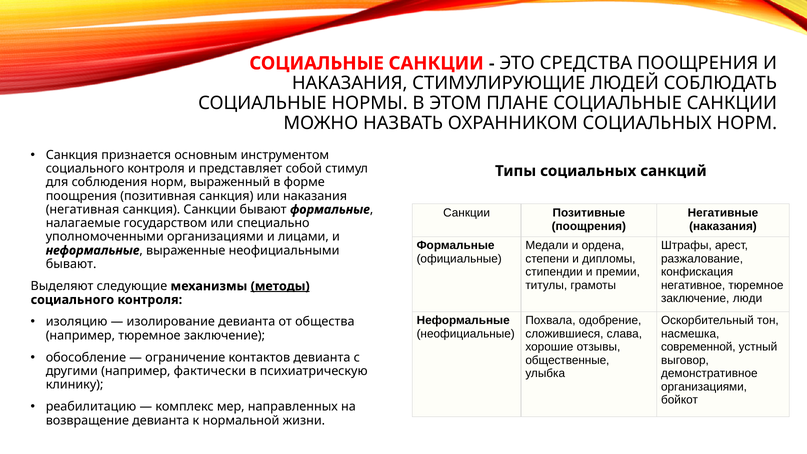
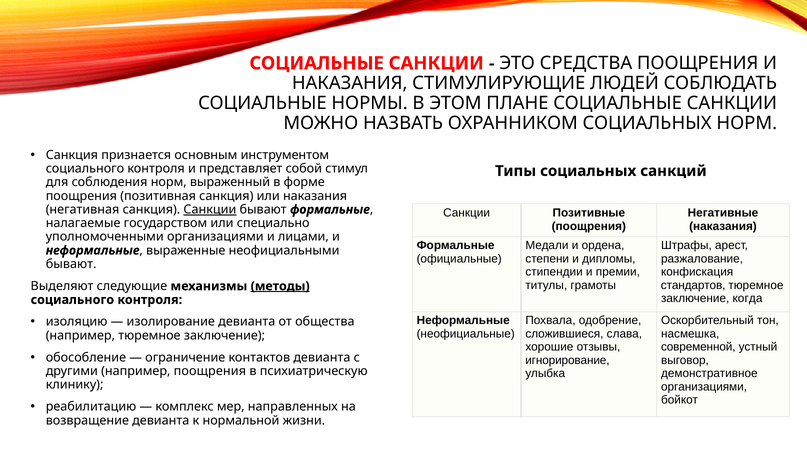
Санкции at (210, 210) underline: none -> present
негативное: негативное -> стандартов
люди: люди -> когда
общественные: общественные -> игнорирование
например фактически: фактически -> поощрения
